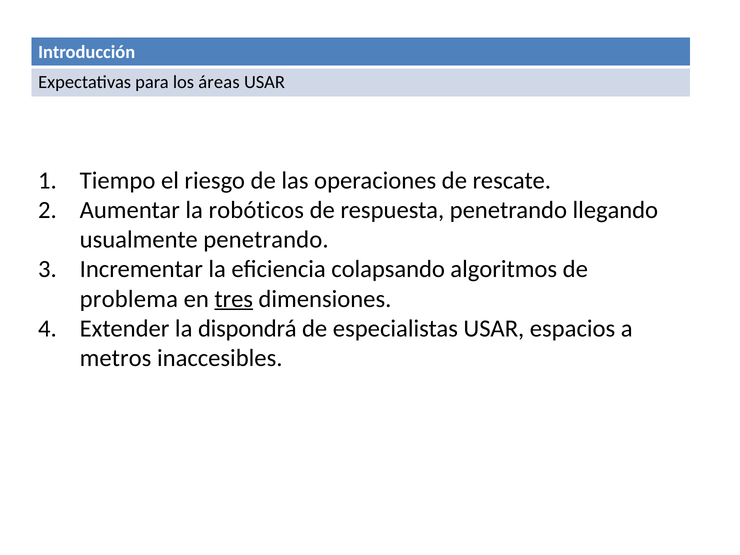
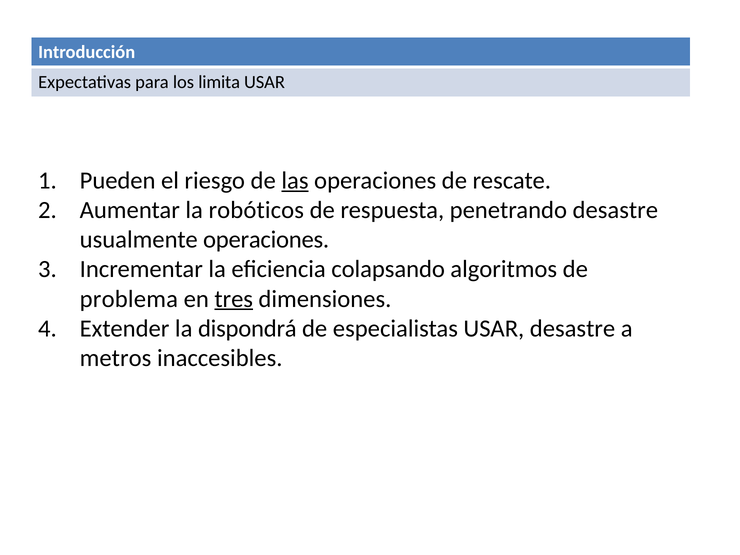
áreas: áreas -> limita
Tiempo: Tiempo -> Pueden
las underline: none -> present
penetrando llegando: llegando -> desastre
usualmente penetrando: penetrando -> operaciones
USAR espacios: espacios -> desastre
